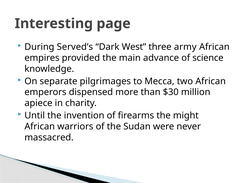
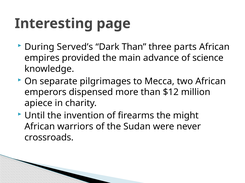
Dark West: West -> Than
army: army -> parts
$30: $30 -> $12
massacred: massacred -> crossroads
